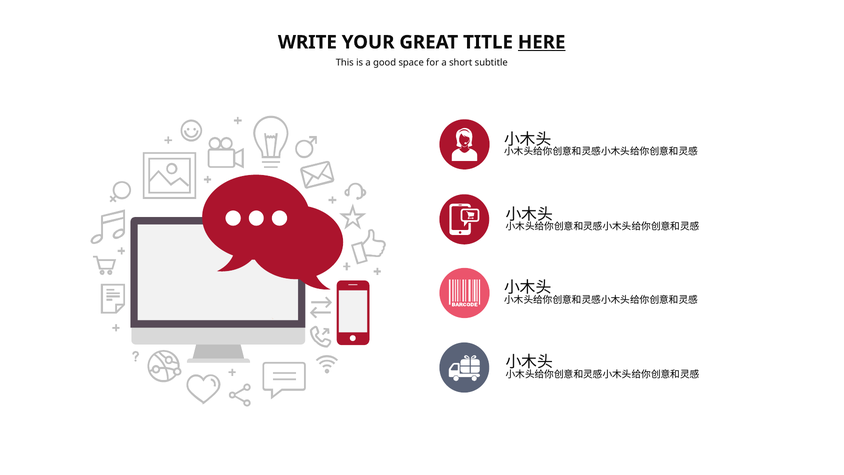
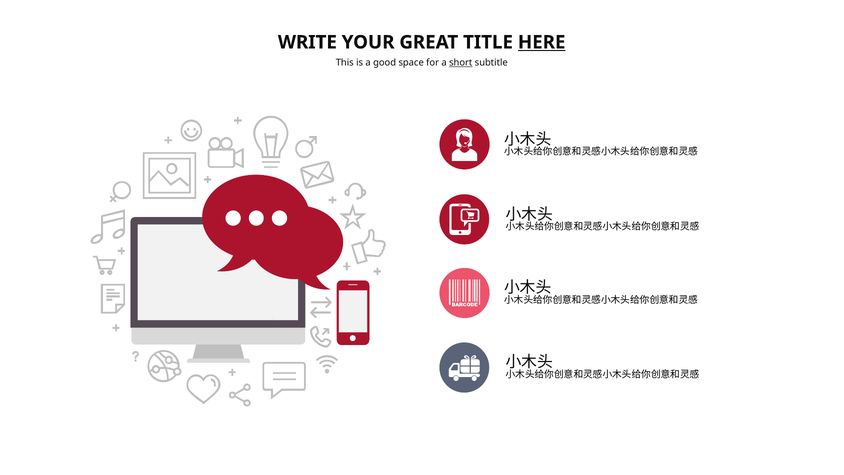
short underline: none -> present
